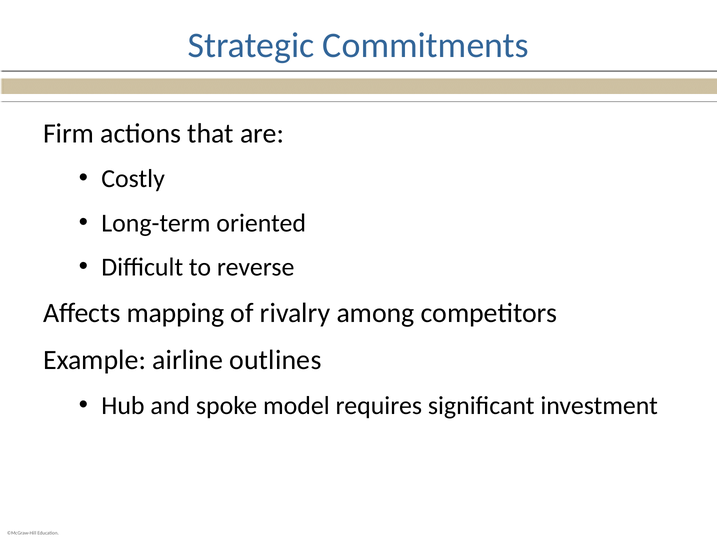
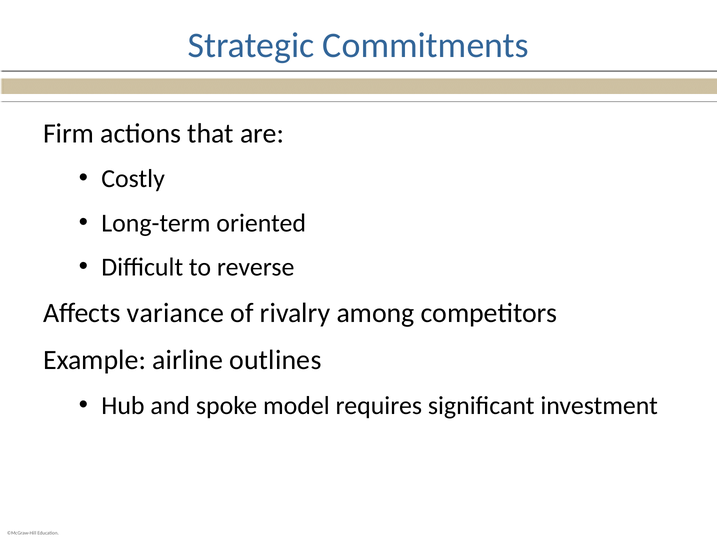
mapping: mapping -> variance
